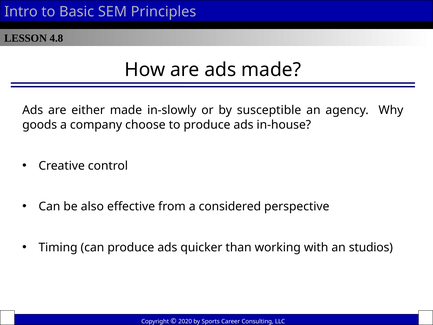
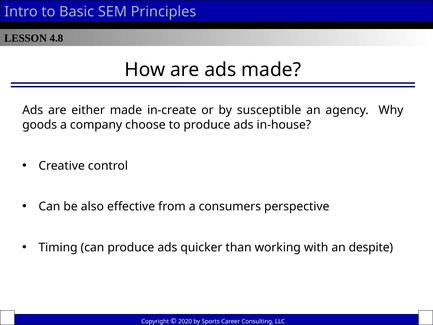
in-slowly: in-slowly -> in-create
considered: considered -> consumers
studios: studios -> despite
